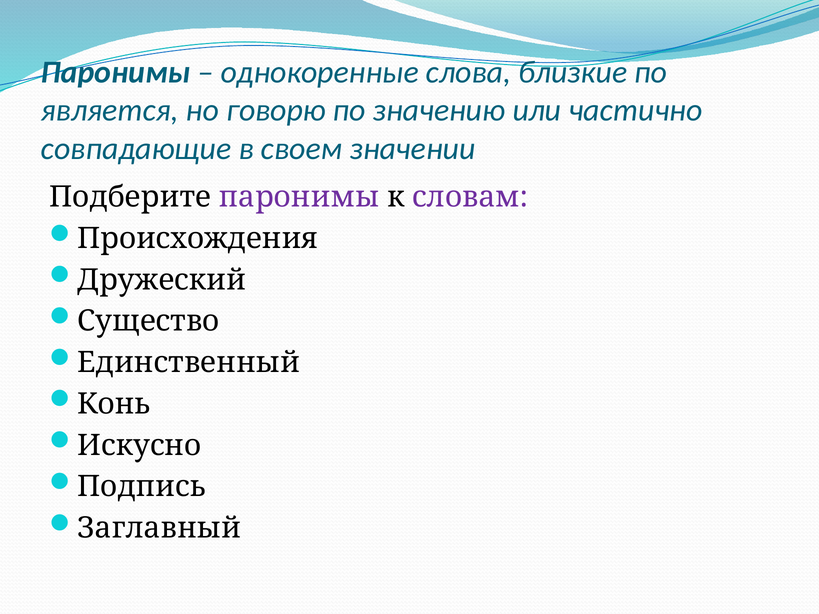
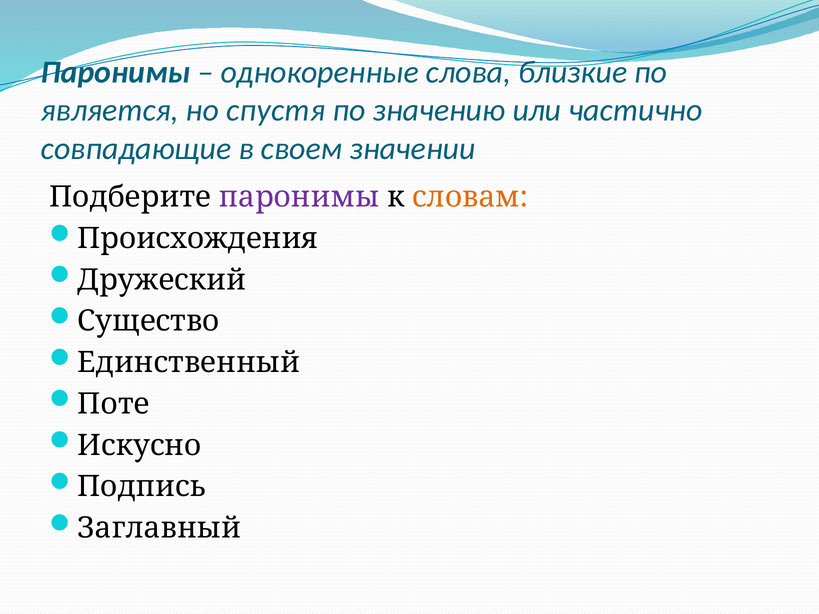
говорю: говорю -> спустя
словам colour: purple -> orange
Конь: Конь -> Поте
